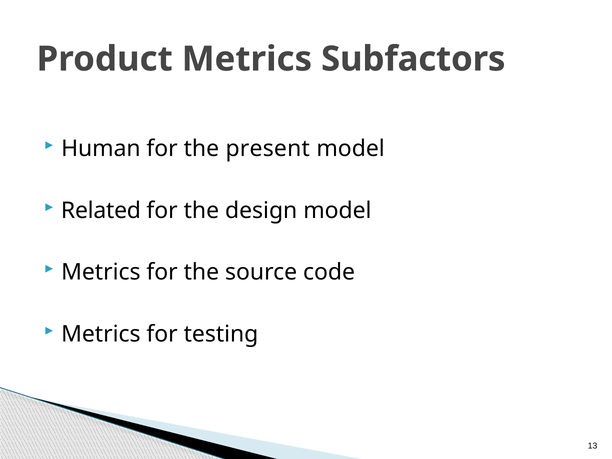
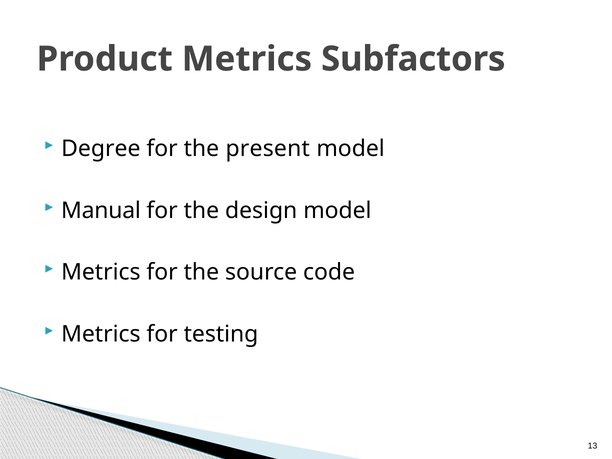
Human: Human -> Degree
Related: Related -> Manual
